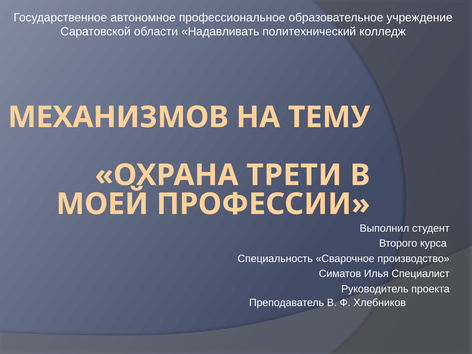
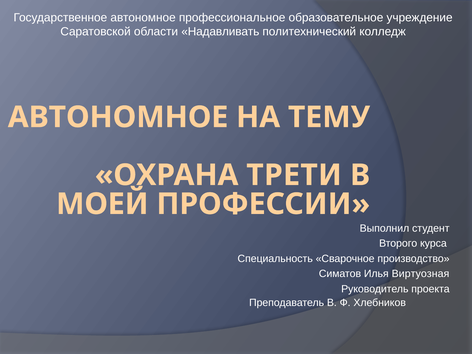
МЕХАНИЗМОВ at (118, 117): МЕХАНИЗМОВ -> АВТОНОМНОЕ
Специалист: Специалист -> Виртуозная
